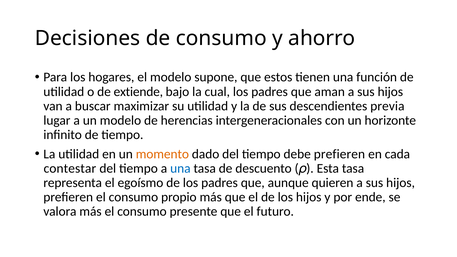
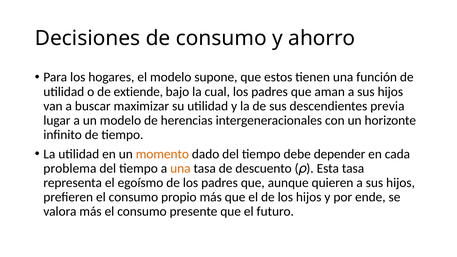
debe prefieren: prefieren -> depender
contestar: contestar -> problema
una at (180, 168) colour: blue -> orange
